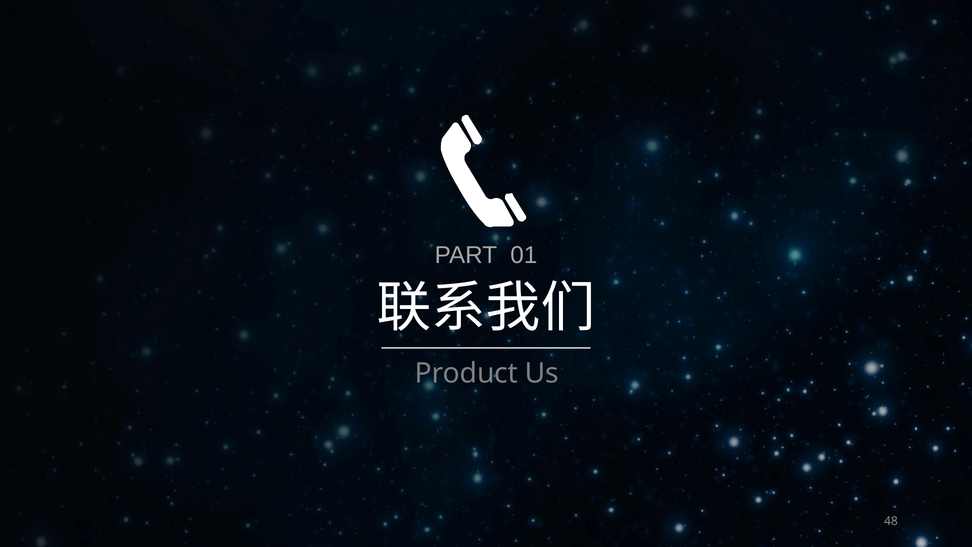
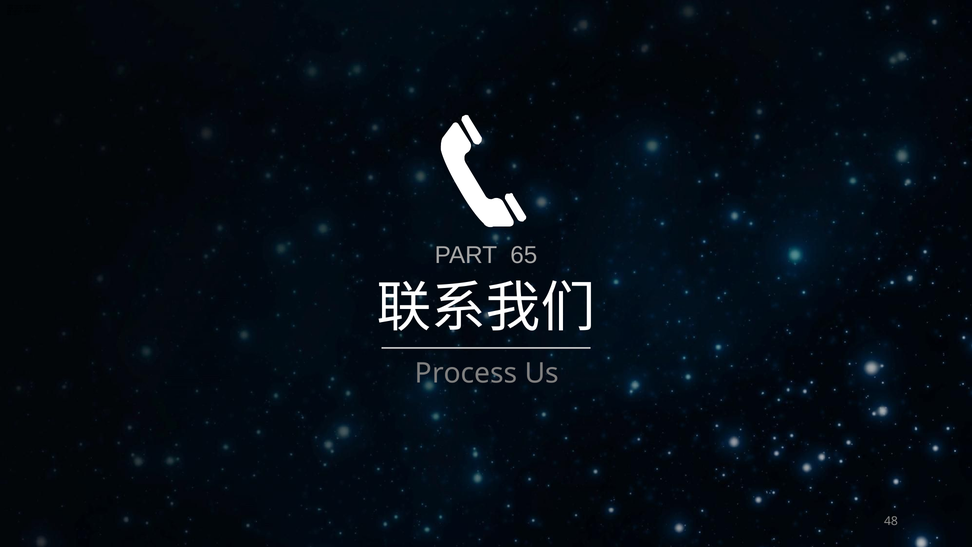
01: 01 -> 65
Product: Product -> Process
